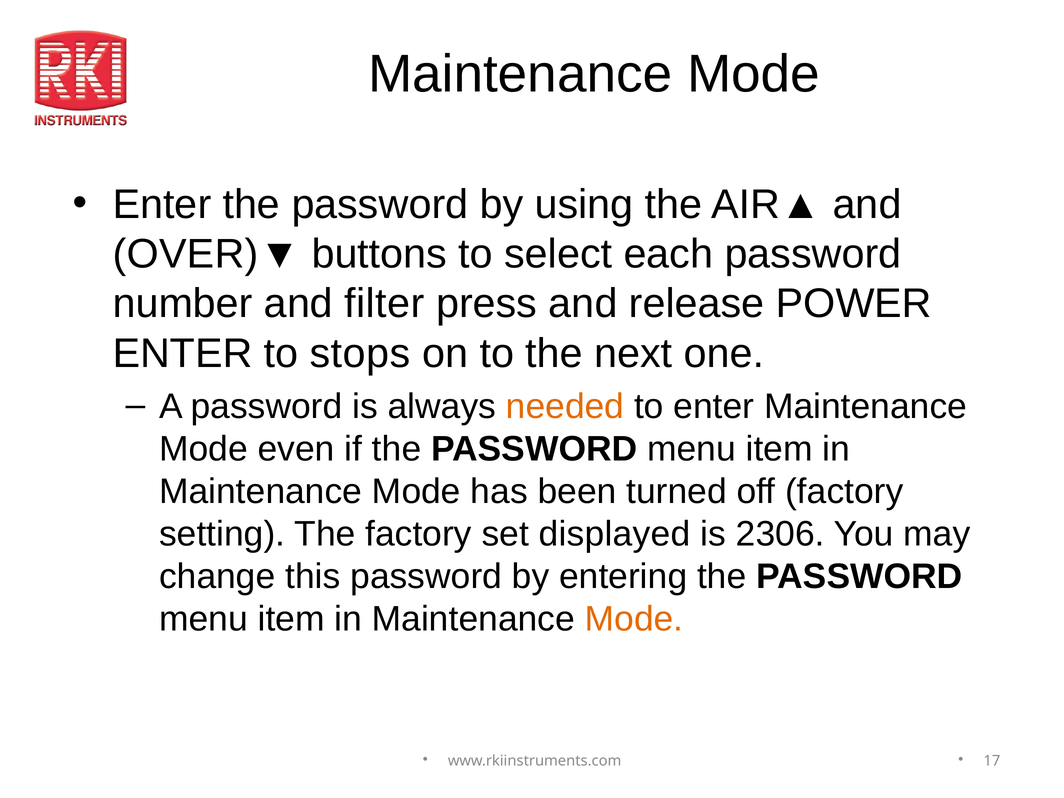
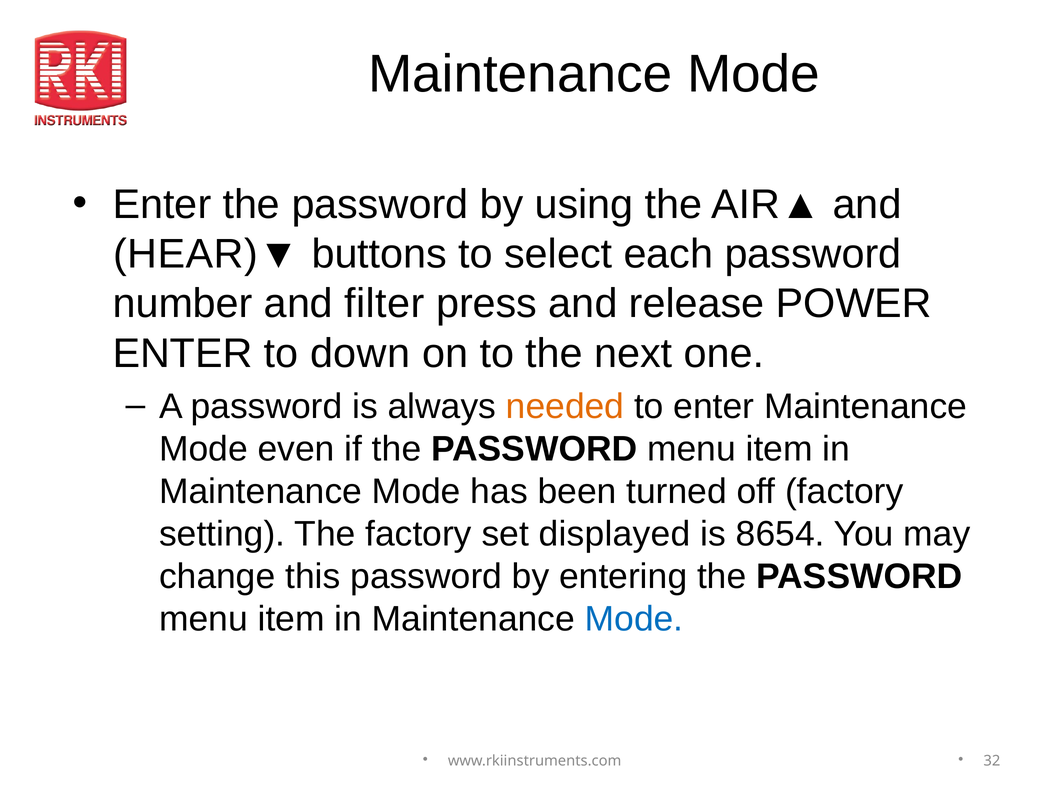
OVER)▼: OVER)▼ -> HEAR)▼
stops: stops -> down
2306: 2306 -> 8654
Mode at (634, 619) colour: orange -> blue
17: 17 -> 32
